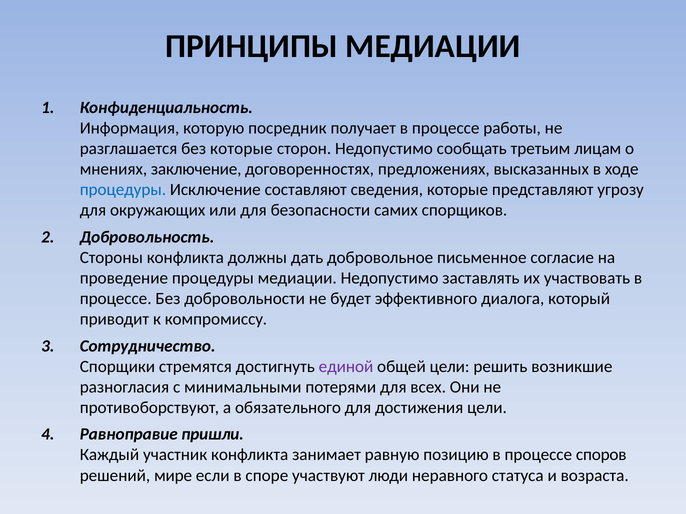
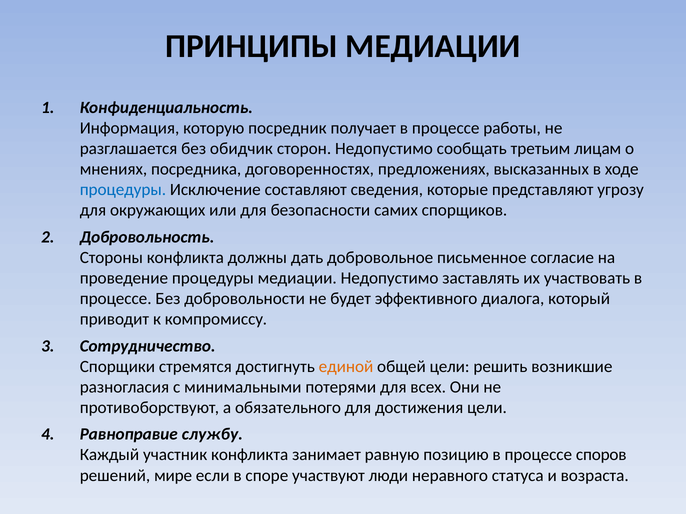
без которые: которые -> обидчик
заключение: заключение -> посредника
единой colour: purple -> orange
пришли: пришли -> службу
